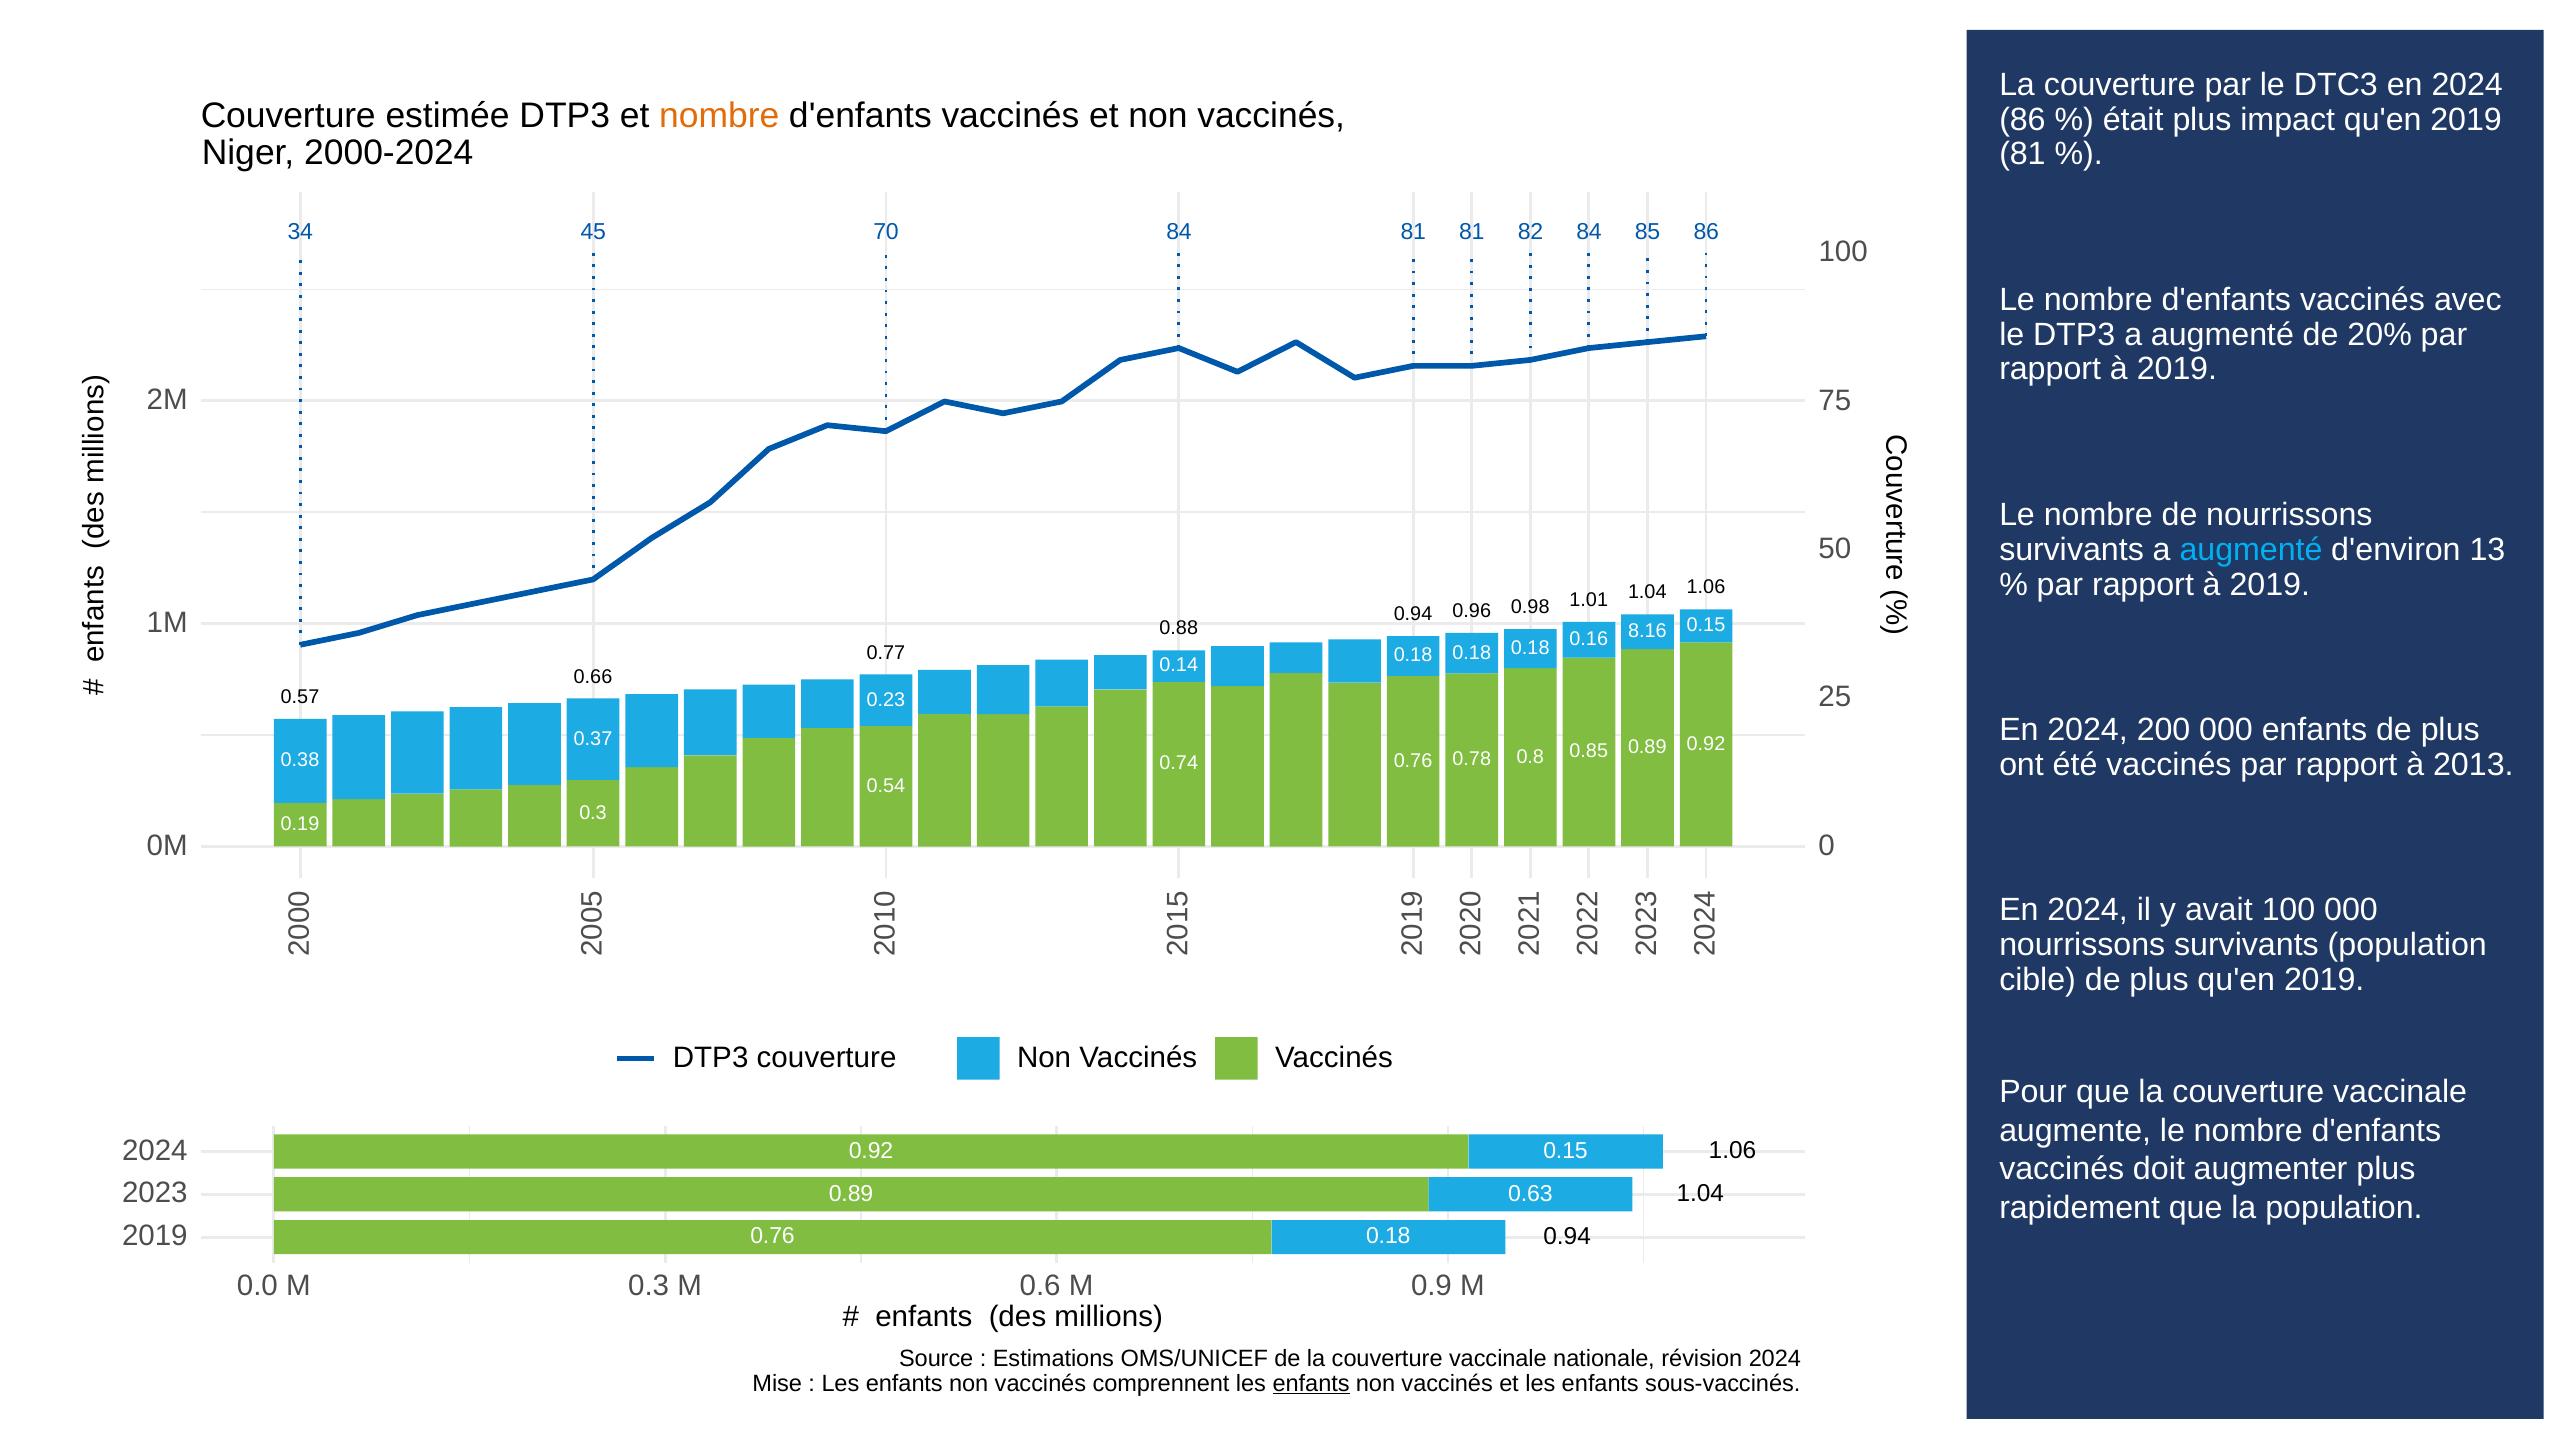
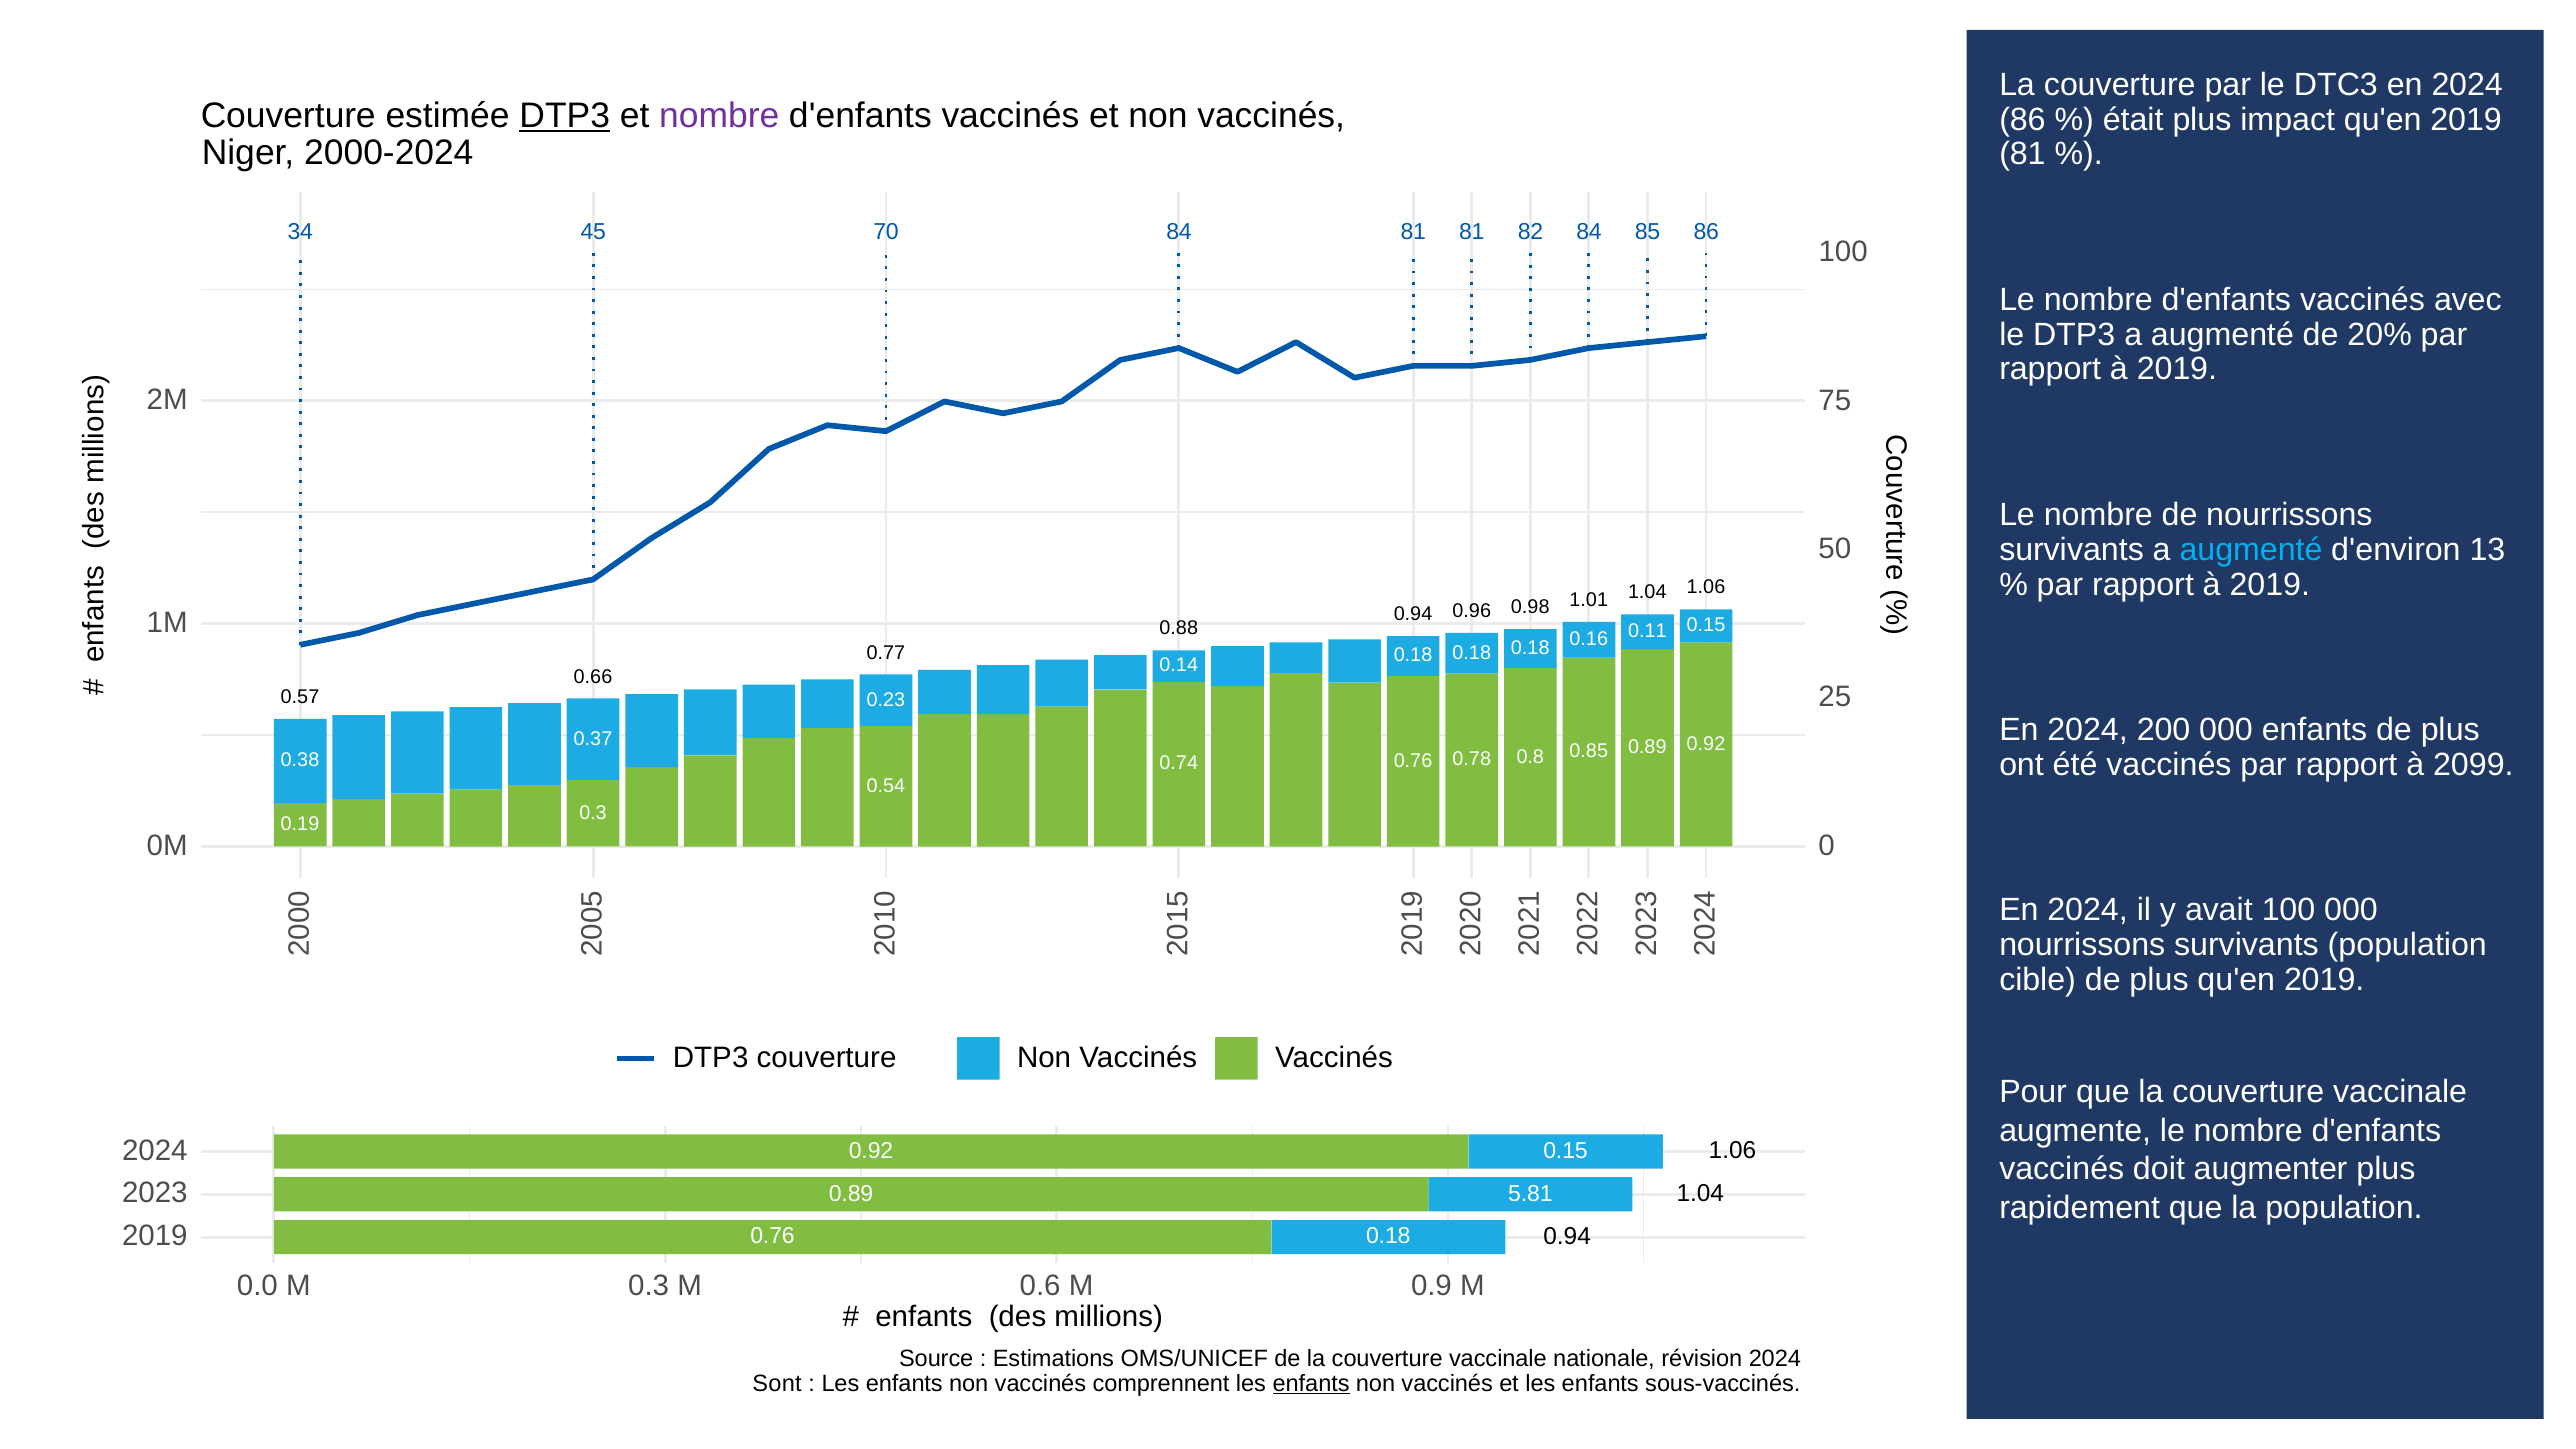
DTP3 at (565, 116) underline: none -> present
nombre at (719, 116) colour: orange -> purple
8.16: 8.16 -> 0.11
2013: 2013 -> 2099
0.63: 0.63 -> 5.81
Mise: Mise -> Sont
